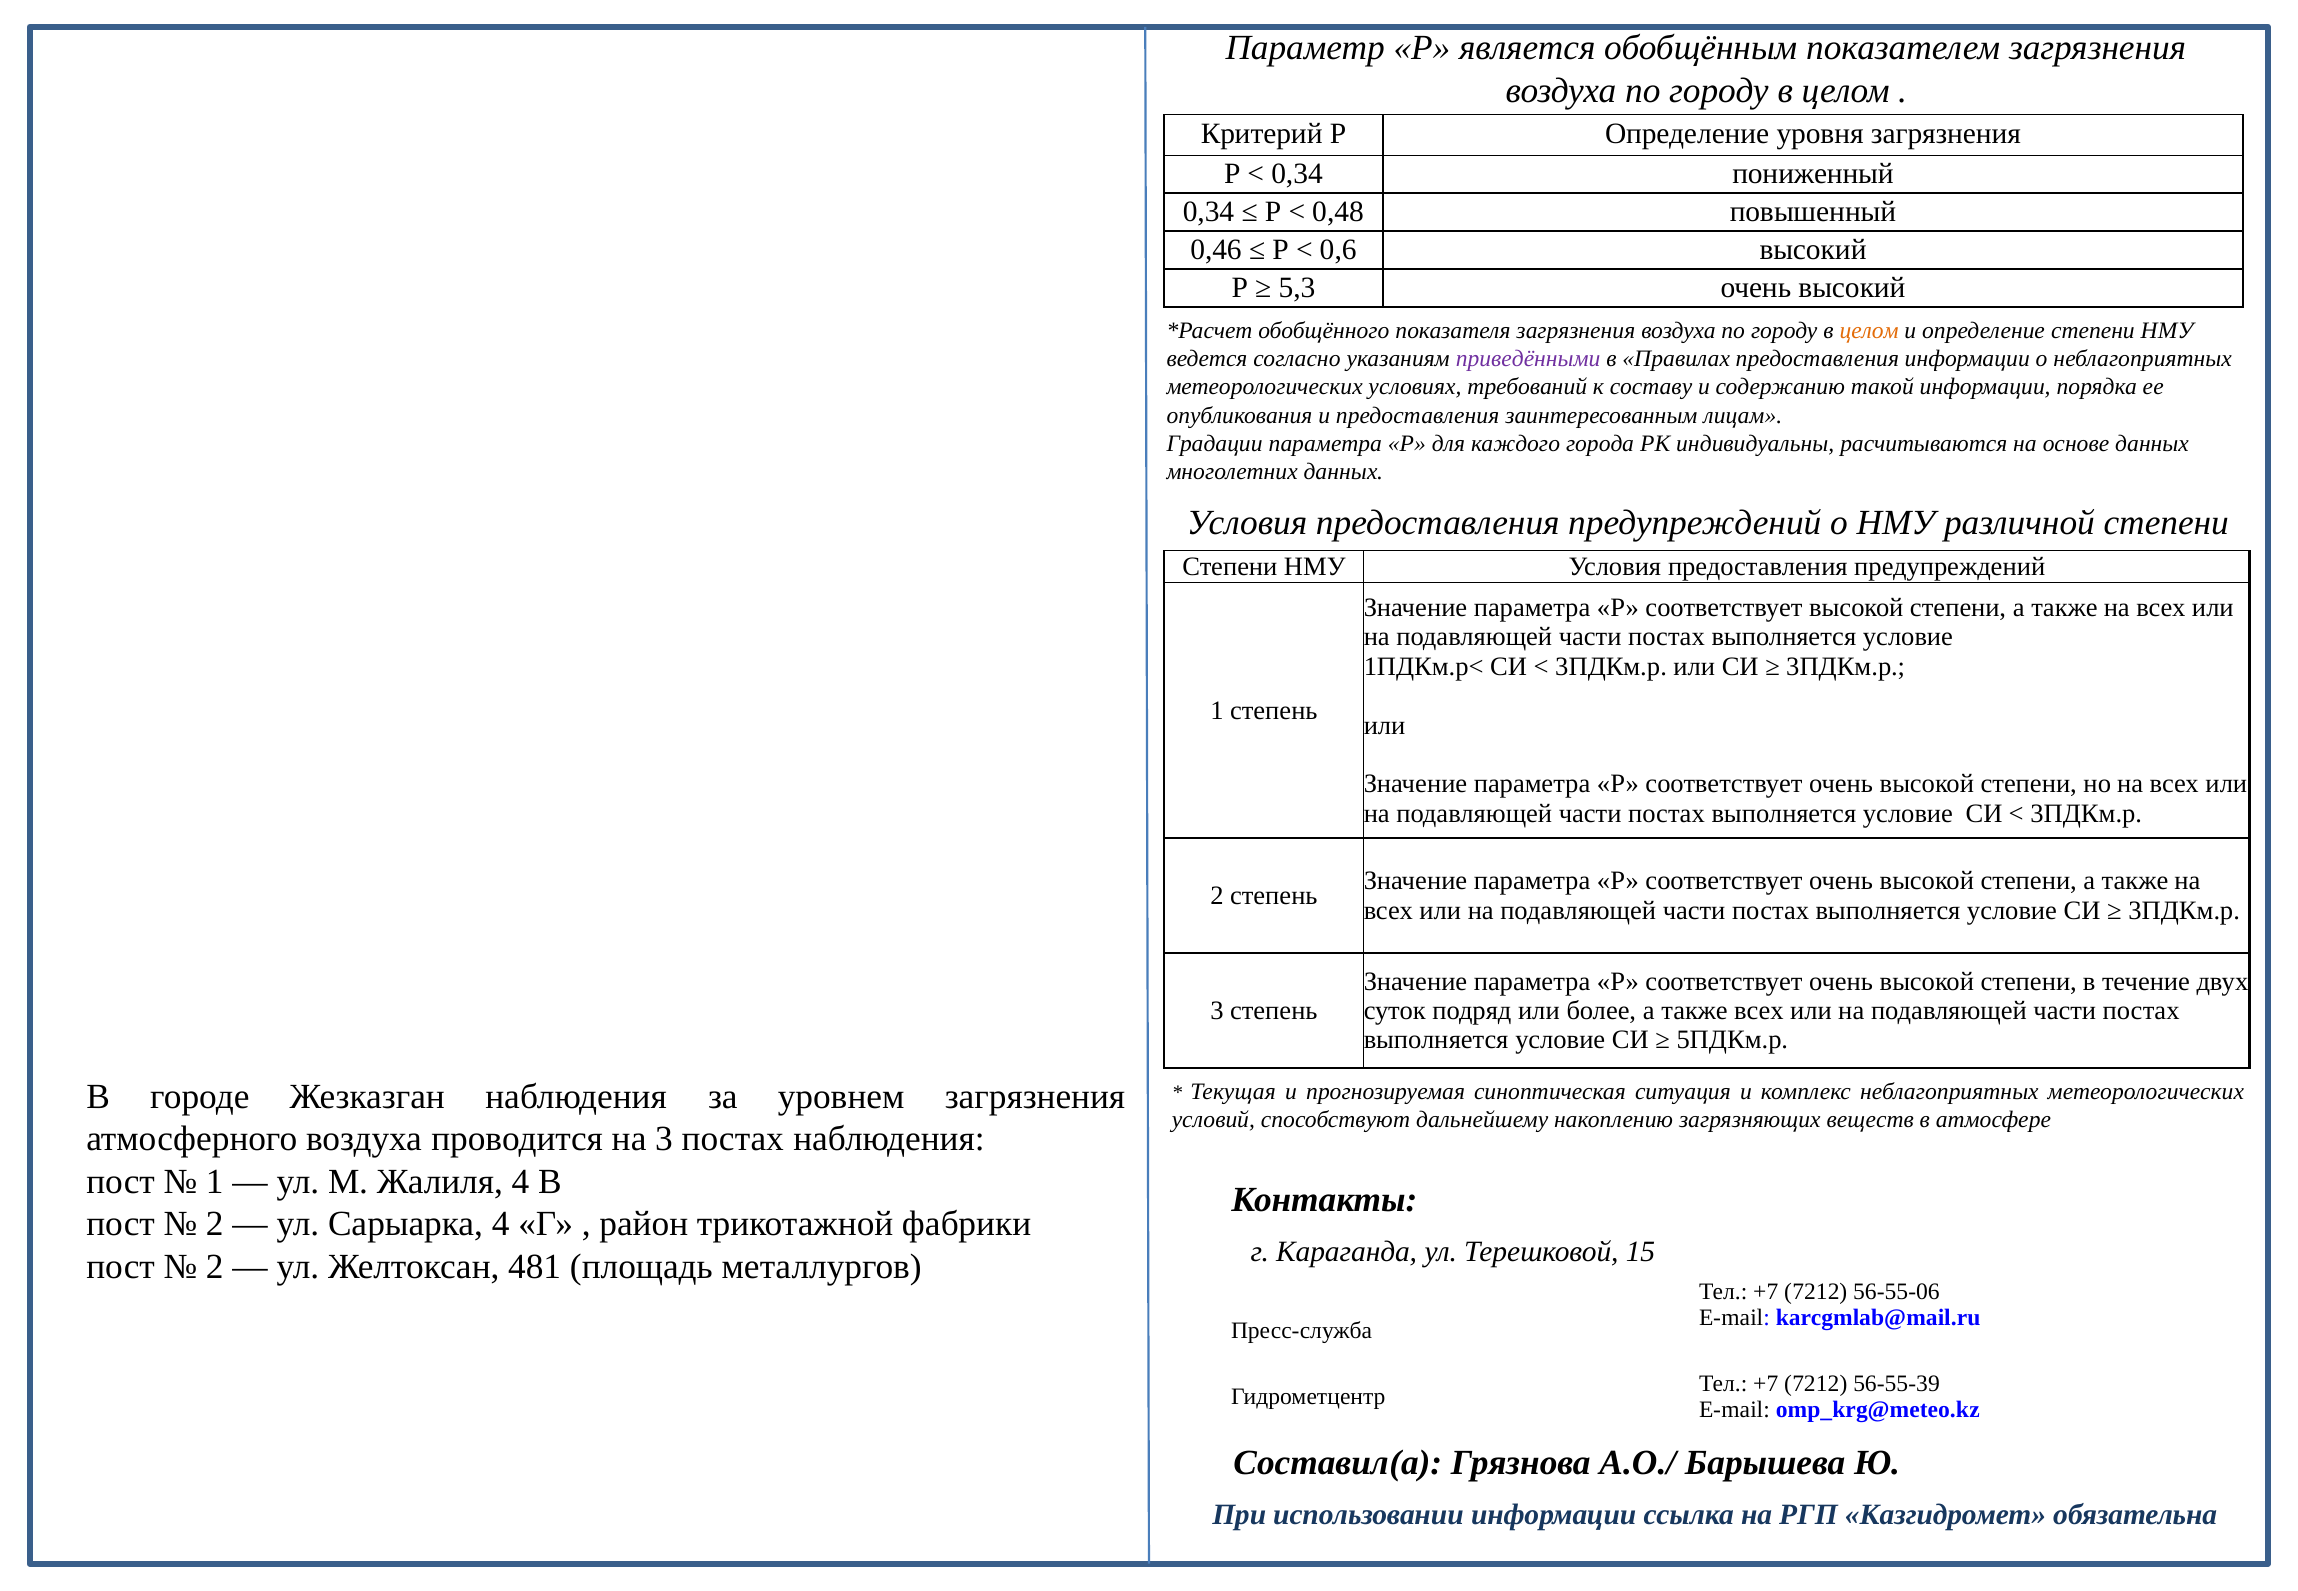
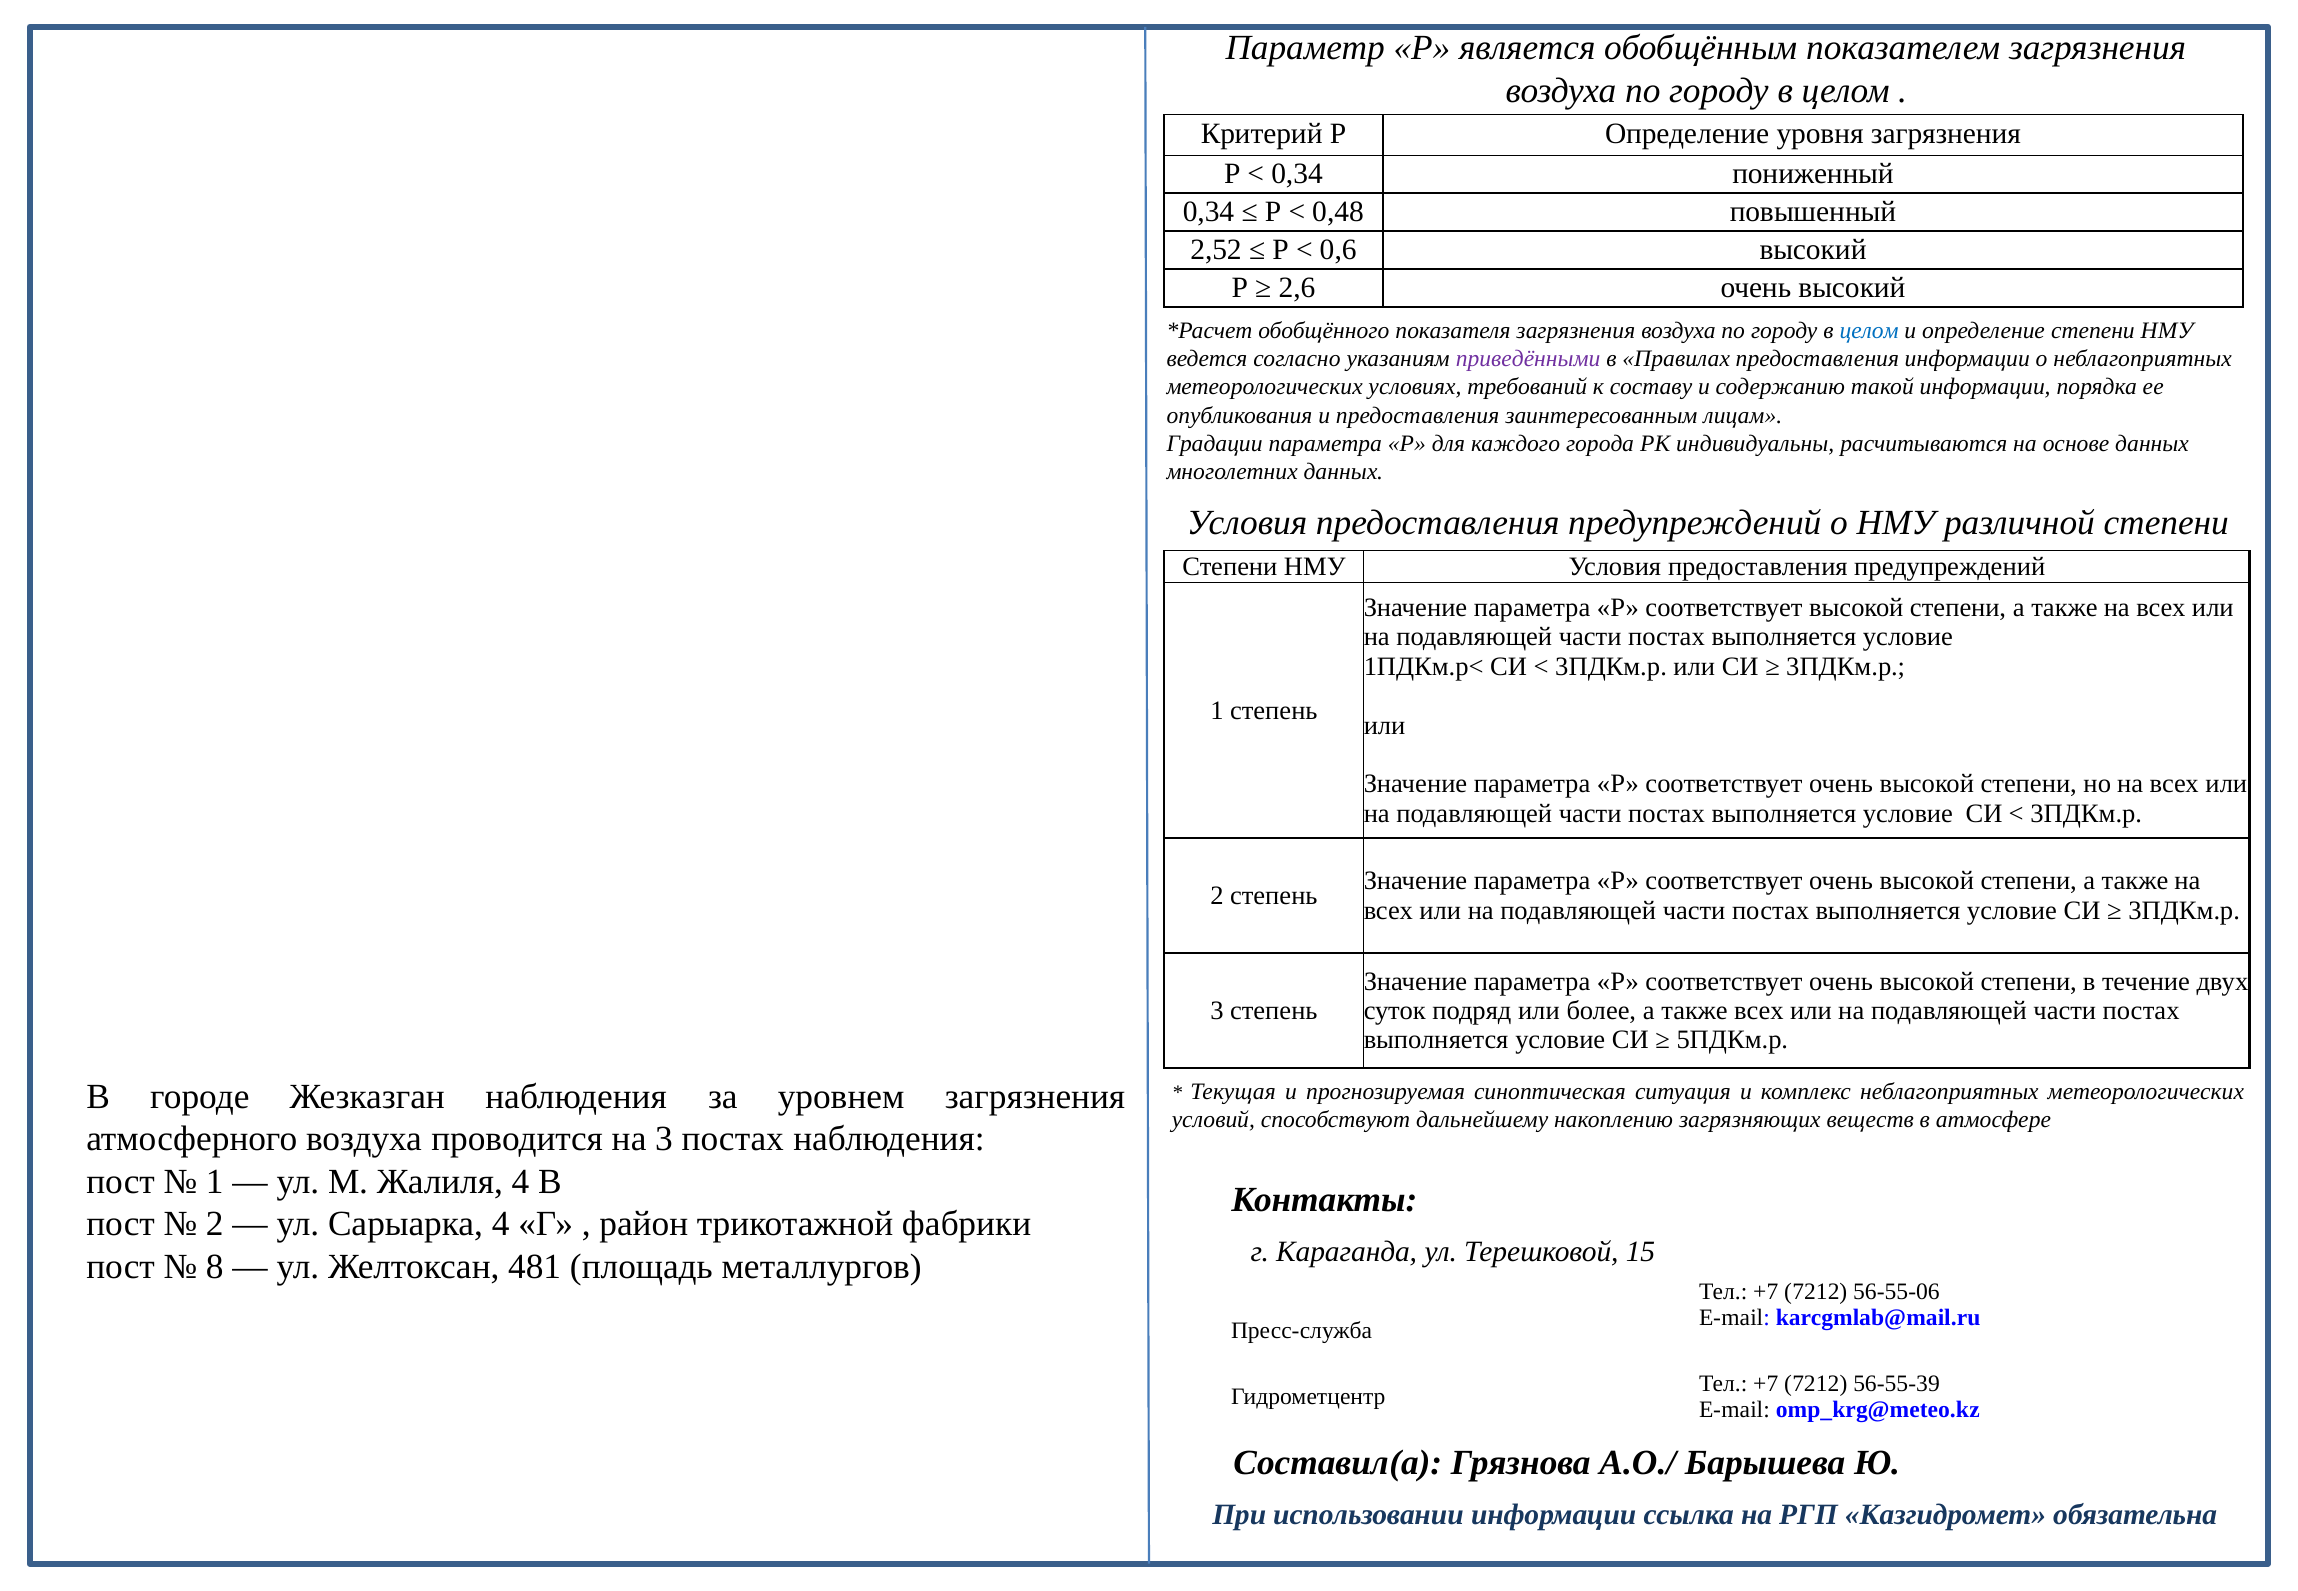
0,46: 0,46 -> 2,52
5,3: 5,3 -> 2,6
целом at (1869, 331) colour: orange -> blue
2 at (215, 1266): 2 -> 8
